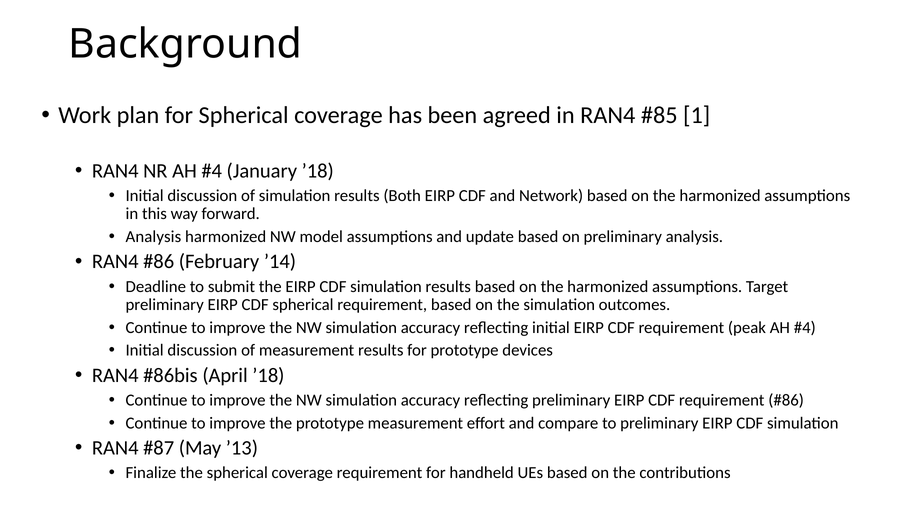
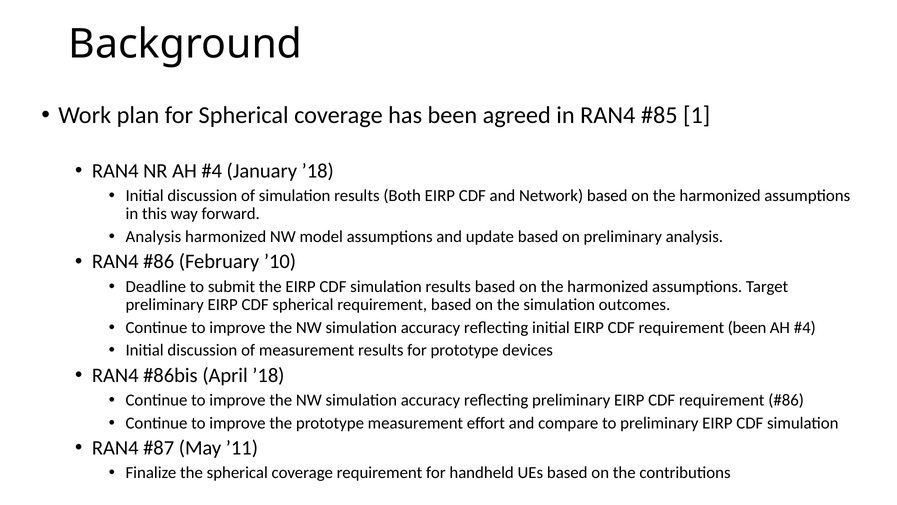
’14: ’14 -> ’10
requirement peak: peak -> been
’13: ’13 -> ’11
